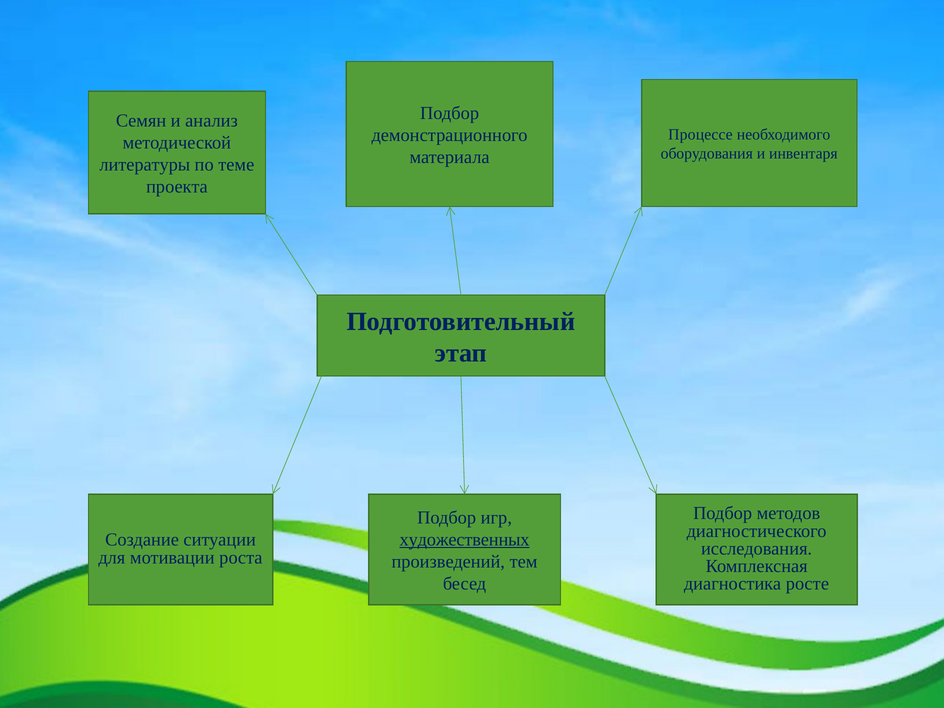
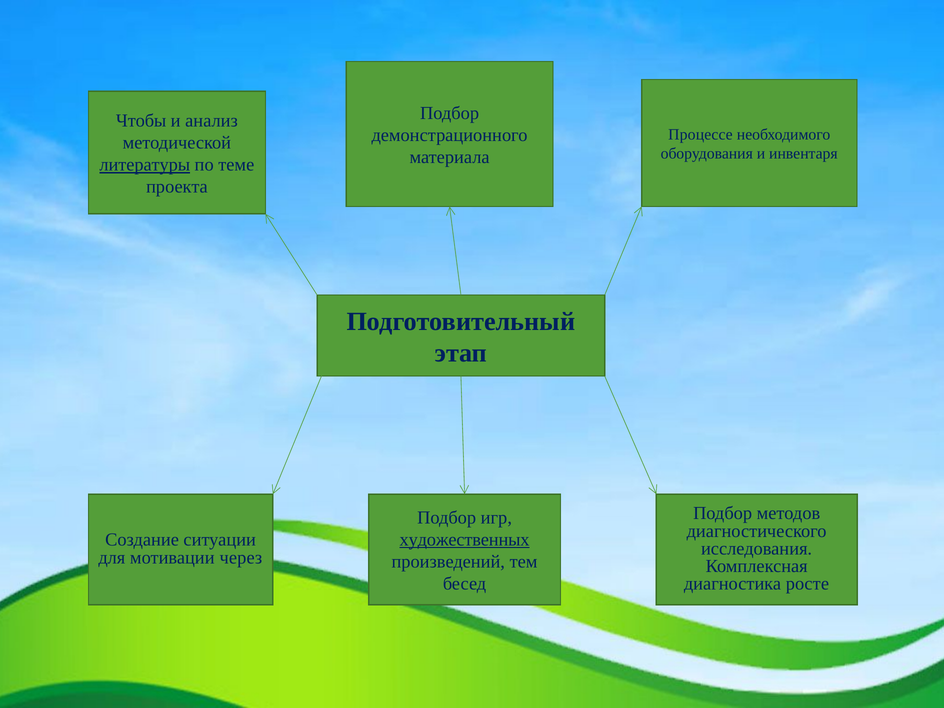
Семян: Семян -> Чтобы
литературы underline: none -> present
роста: роста -> через
